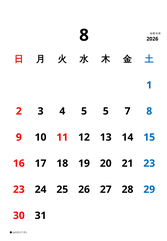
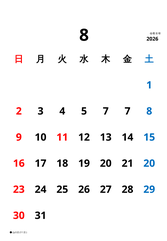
5 5: 5 -> 7
21 23: 23 -> 20
